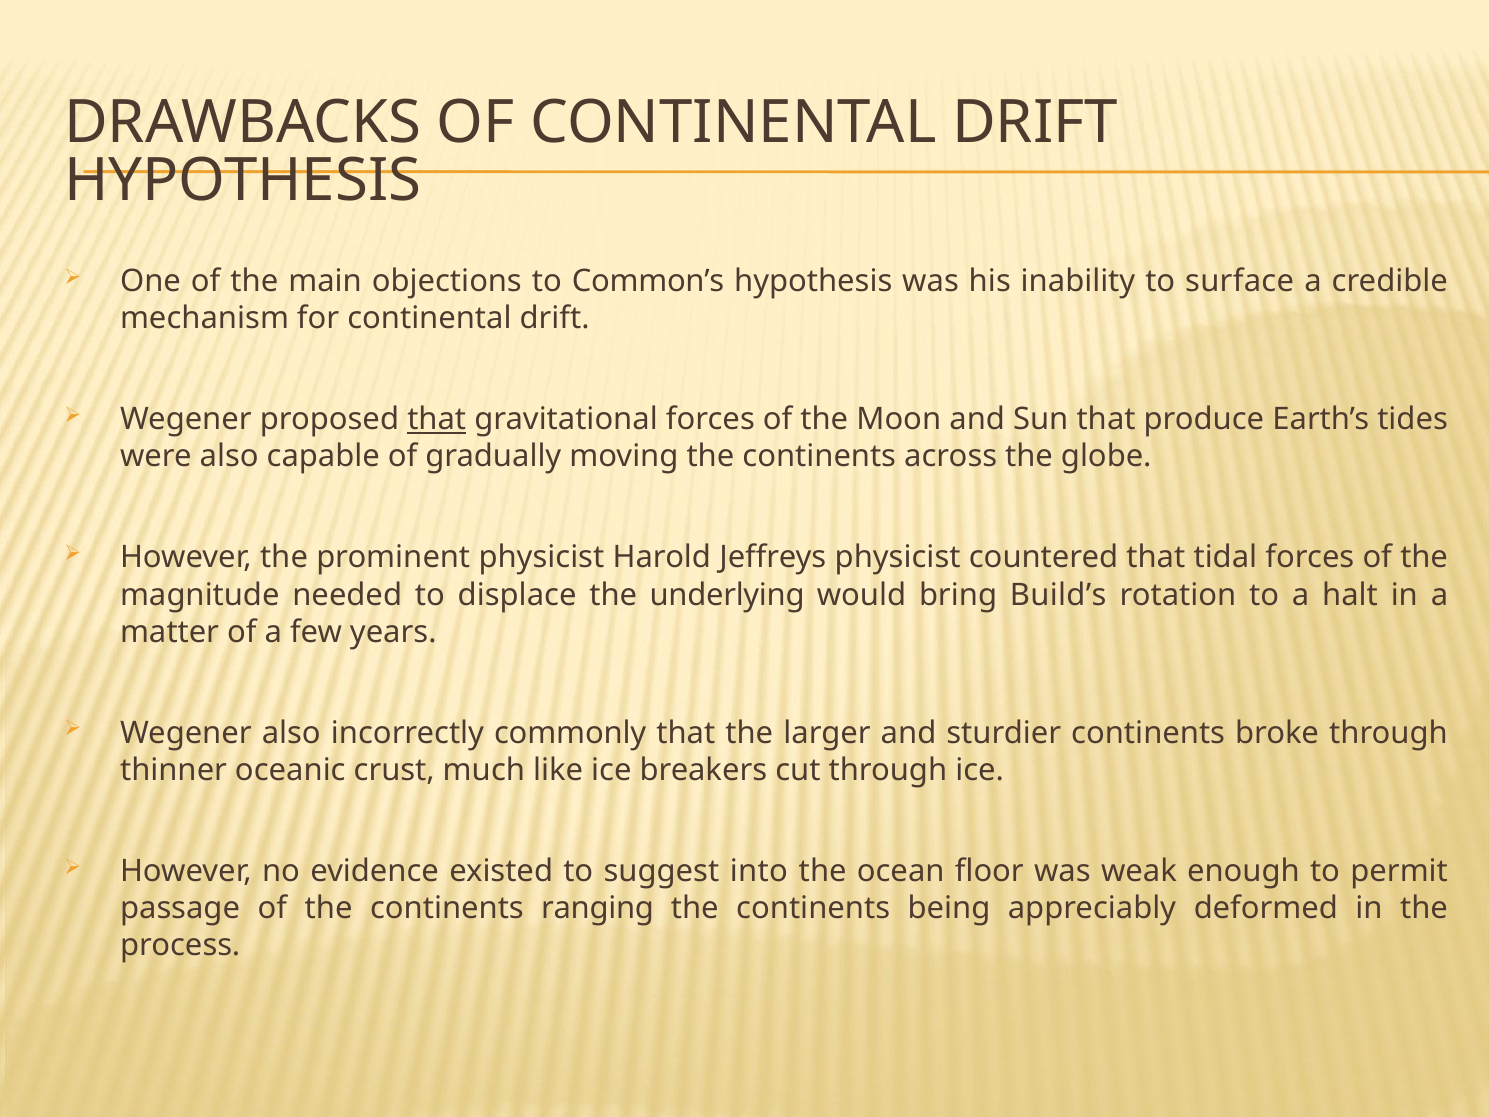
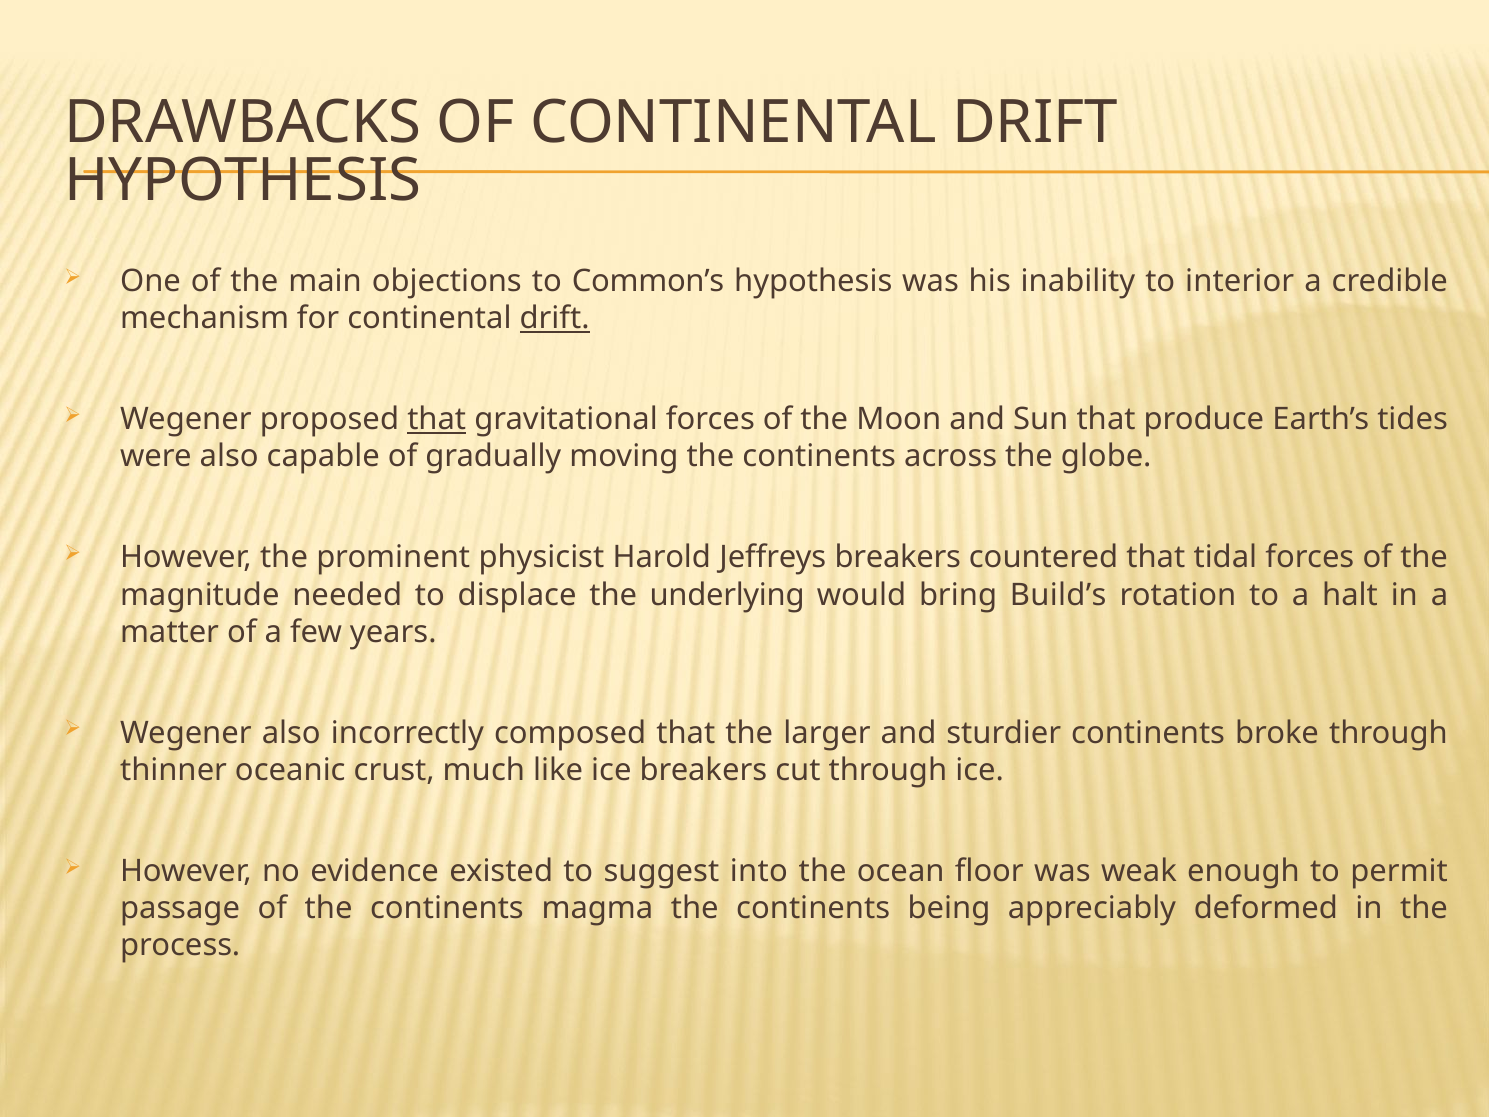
surface: surface -> interior
drift at (555, 318) underline: none -> present
Jeffreys physicist: physicist -> breakers
commonly: commonly -> composed
ranging: ranging -> magma
